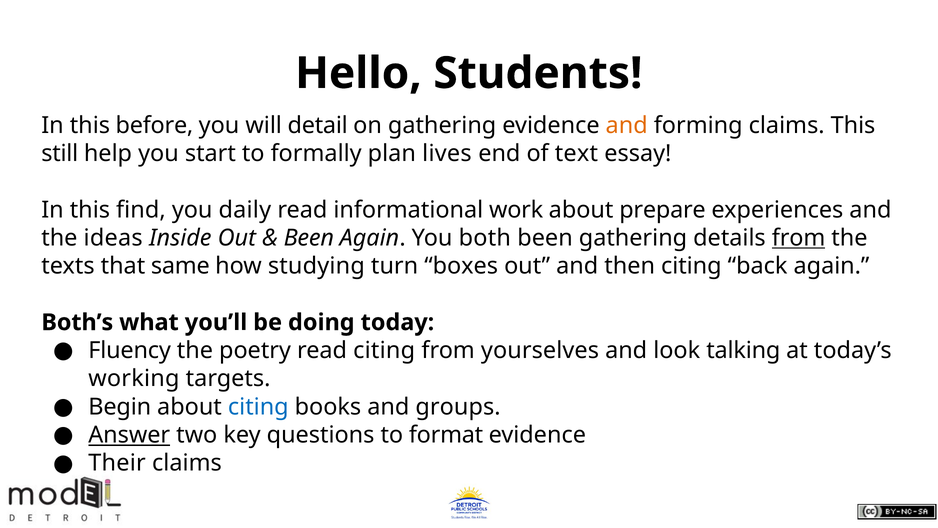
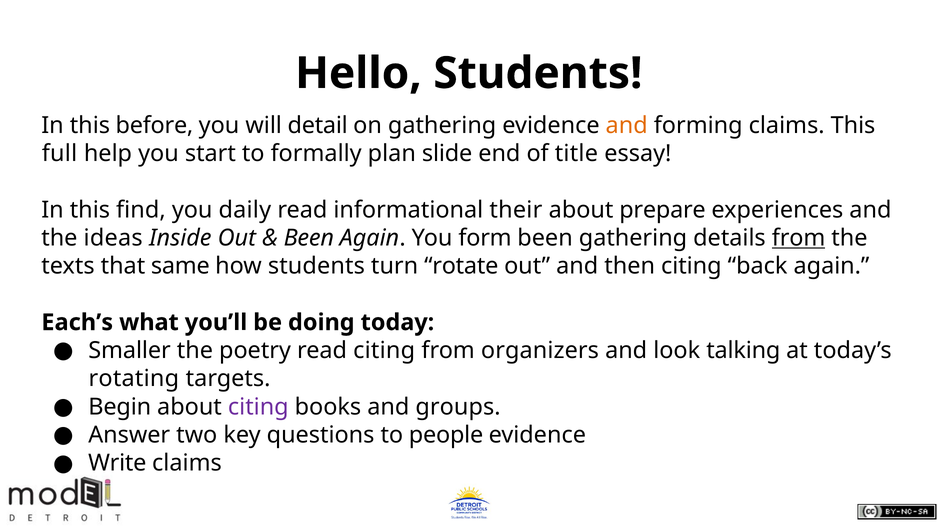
still: still -> full
lives: lives -> slide
text: text -> title
work: work -> their
both: both -> form
how studying: studying -> students
boxes: boxes -> rotate
Both’s: Both’s -> Each’s
Fluency: Fluency -> Smaller
yourselves: yourselves -> organizers
working: working -> rotating
citing at (258, 407) colour: blue -> purple
Answer underline: present -> none
format: format -> people
Their: Their -> Write
